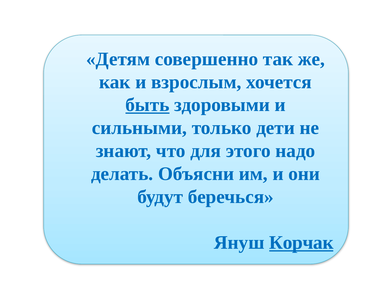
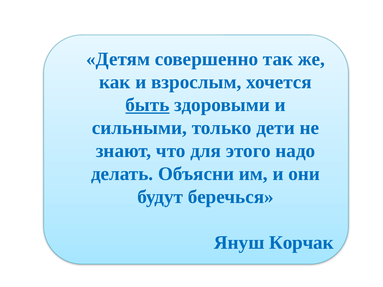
Корчак underline: present -> none
